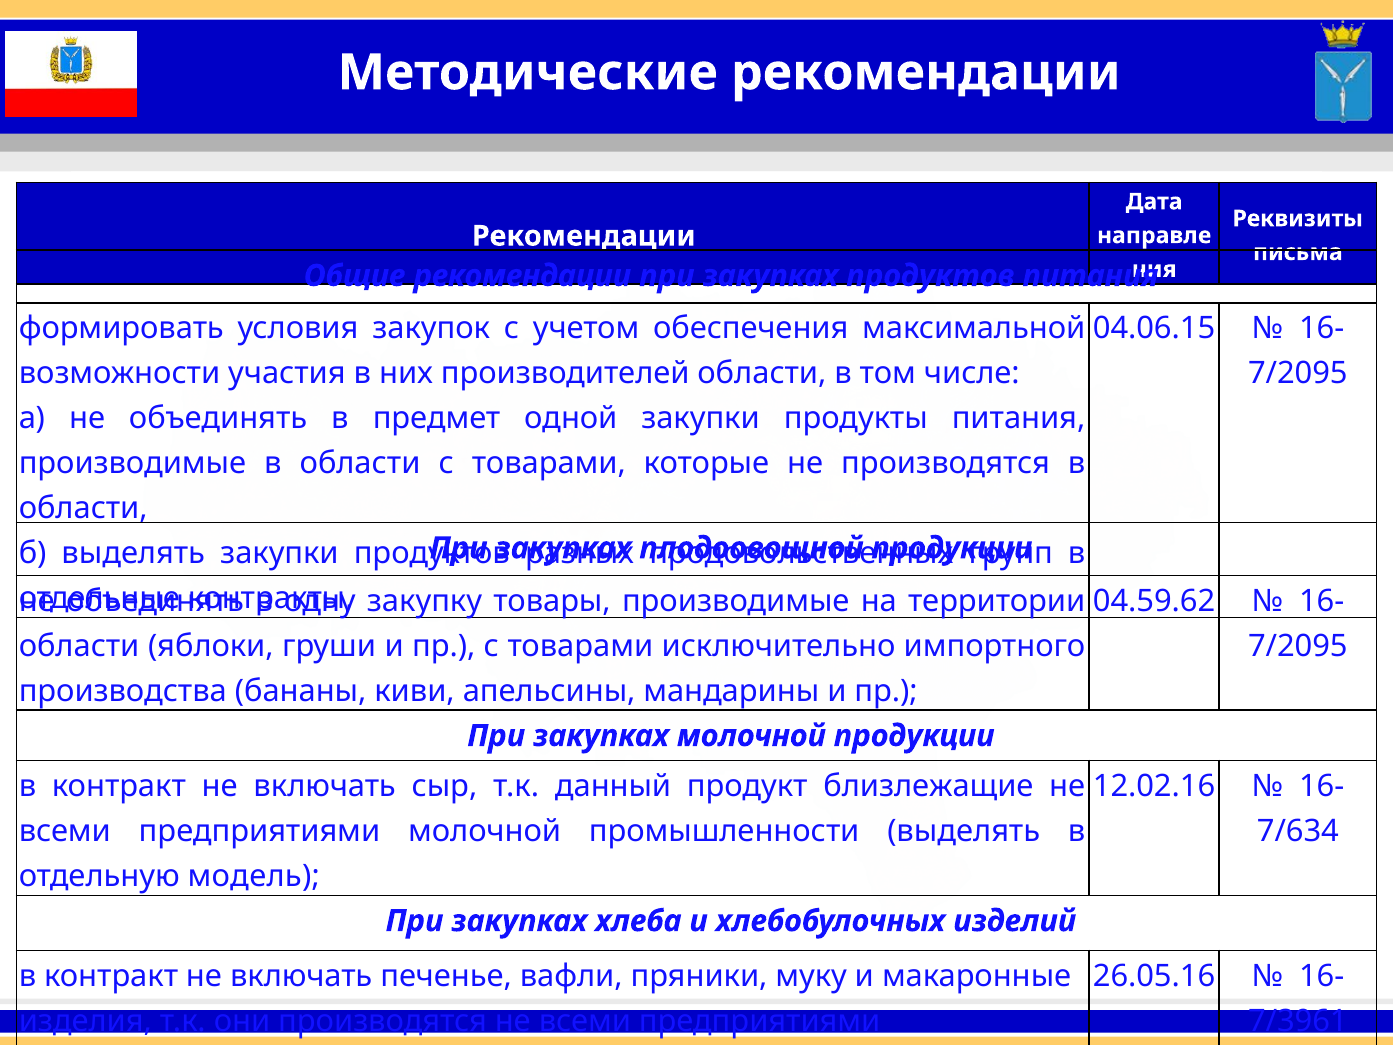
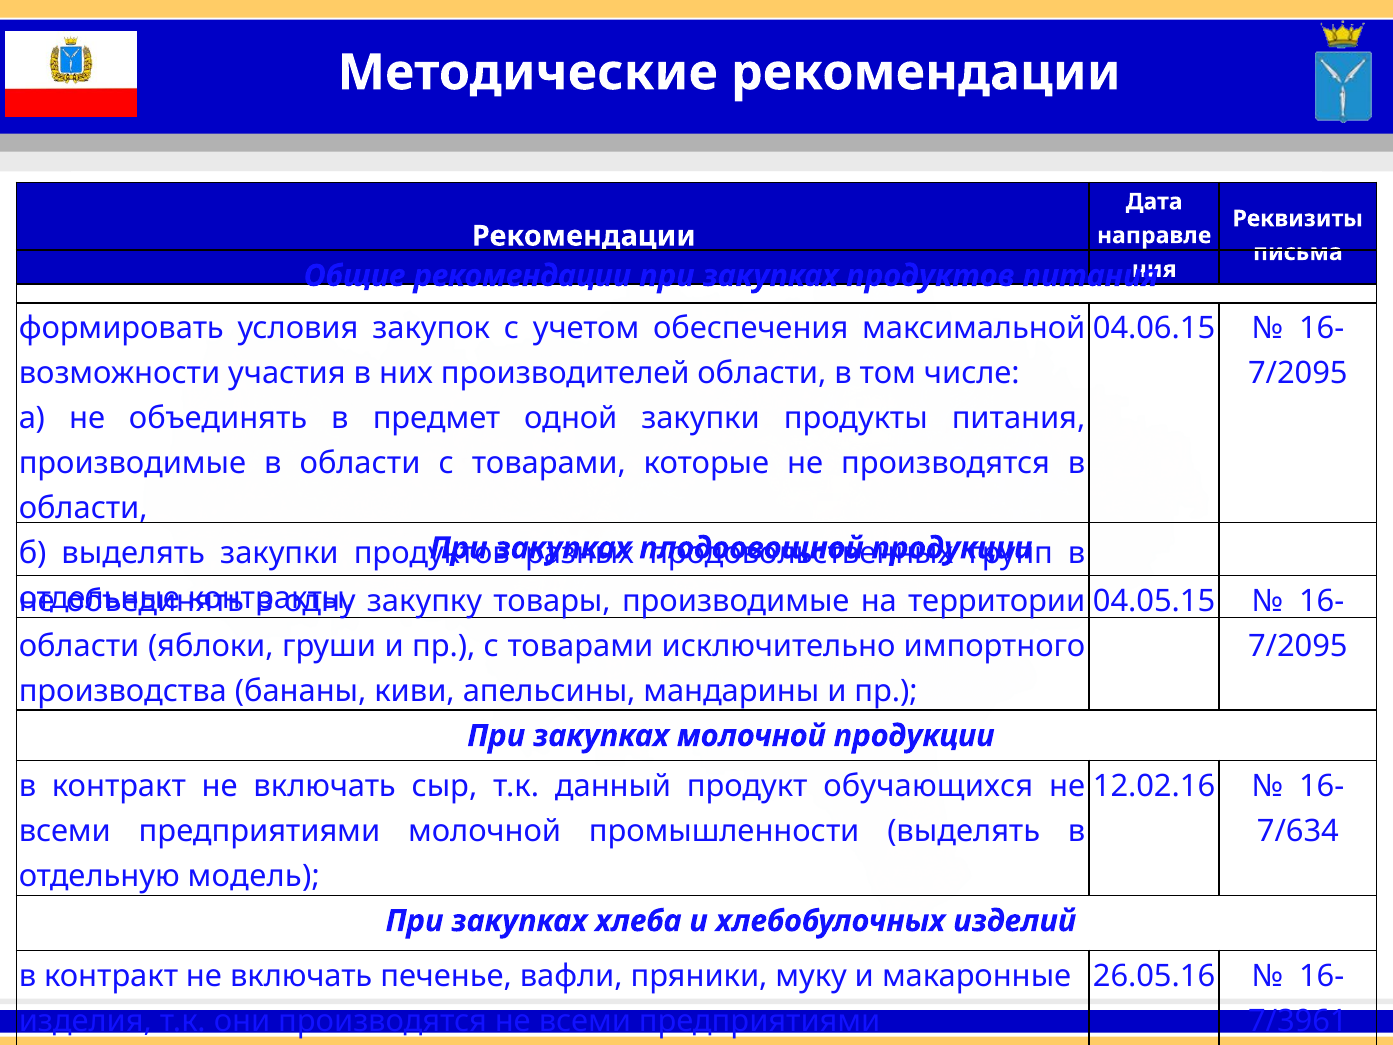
04.59.62: 04.59.62 -> 04.05.15
близлежащие: близлежащие -> обучающихся
